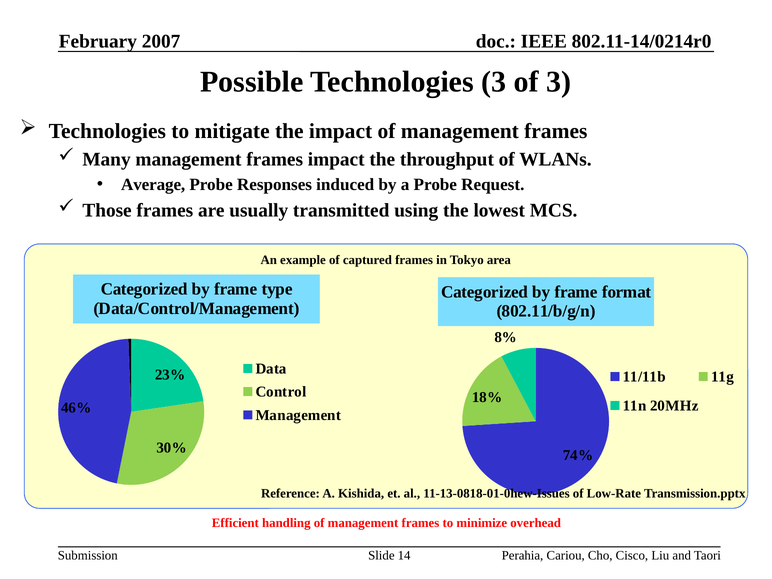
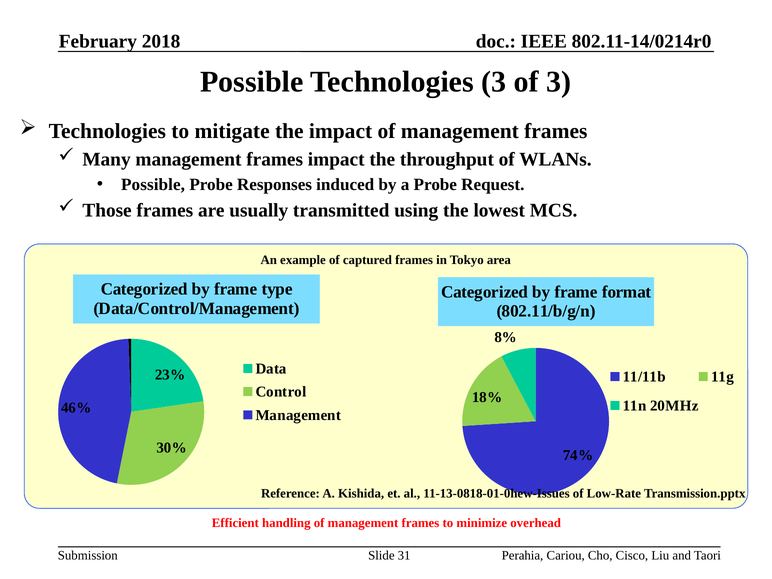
2007: 2007 -> 2018
Average at (153, 185): Average -> Possible
14: 14 -> 31
